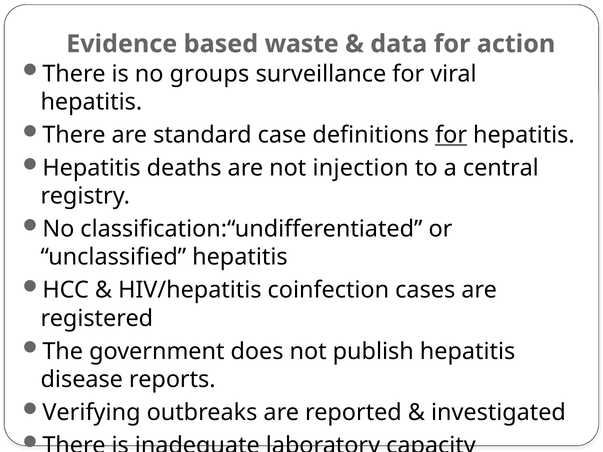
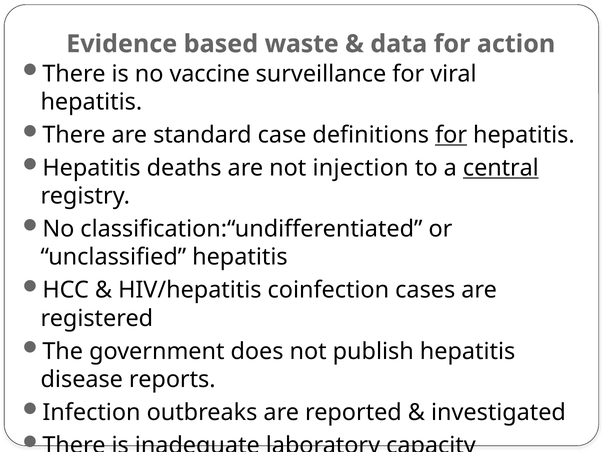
groups: groups -> vaccine
central underline: none -> present
Verifying: Verifying -> Infection
